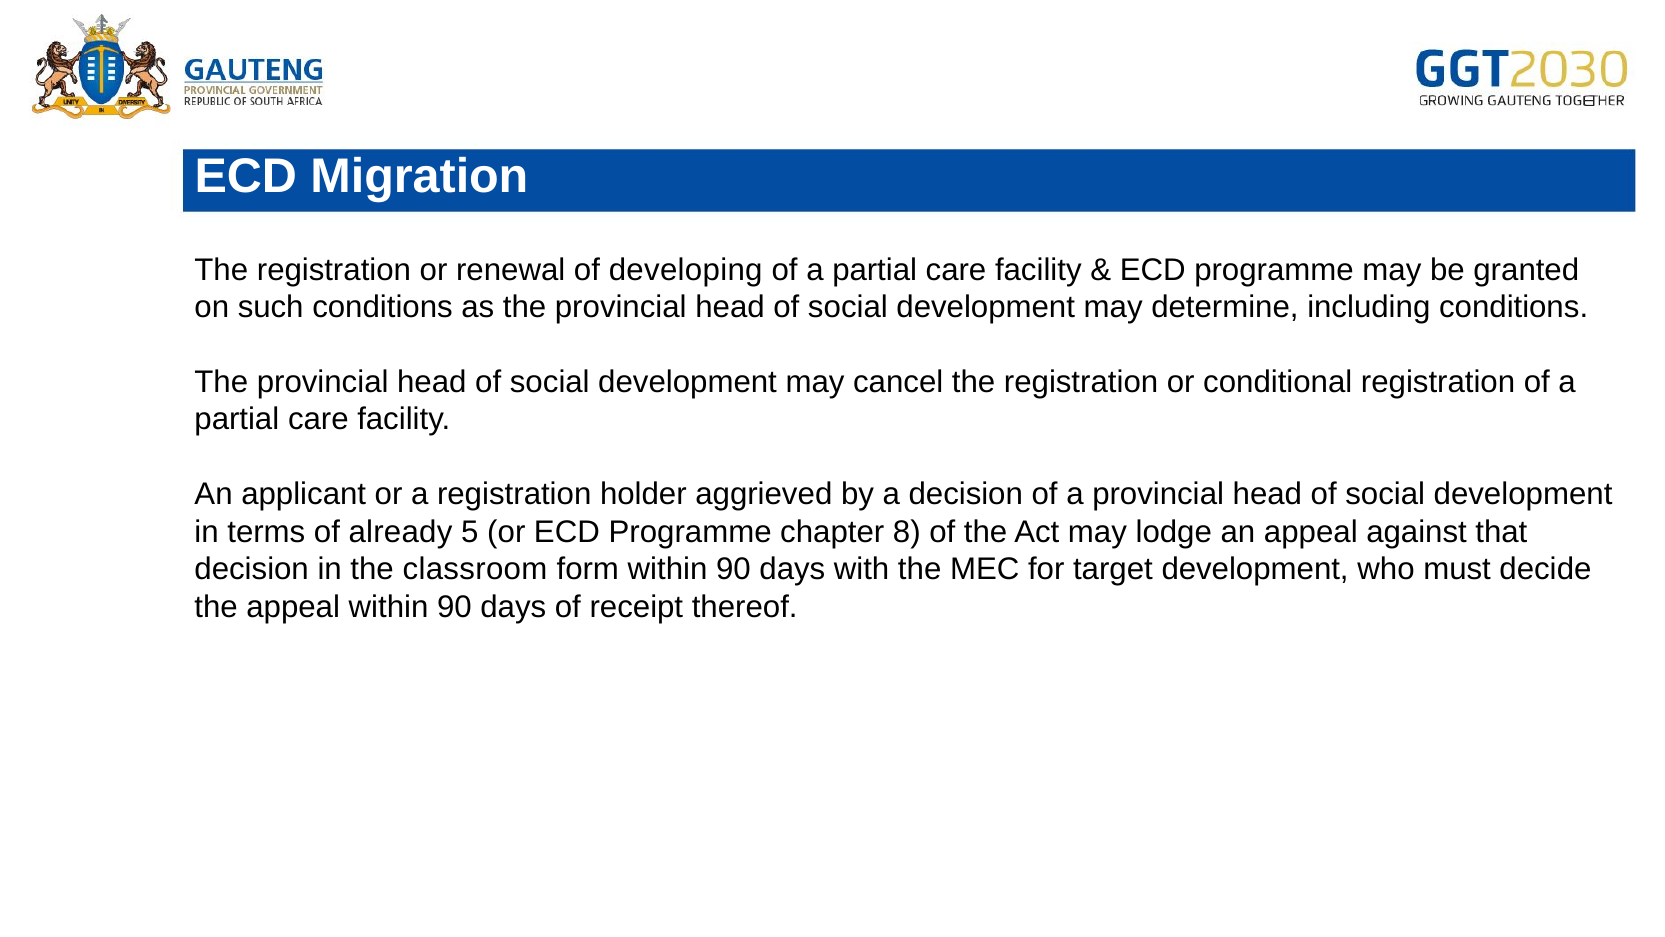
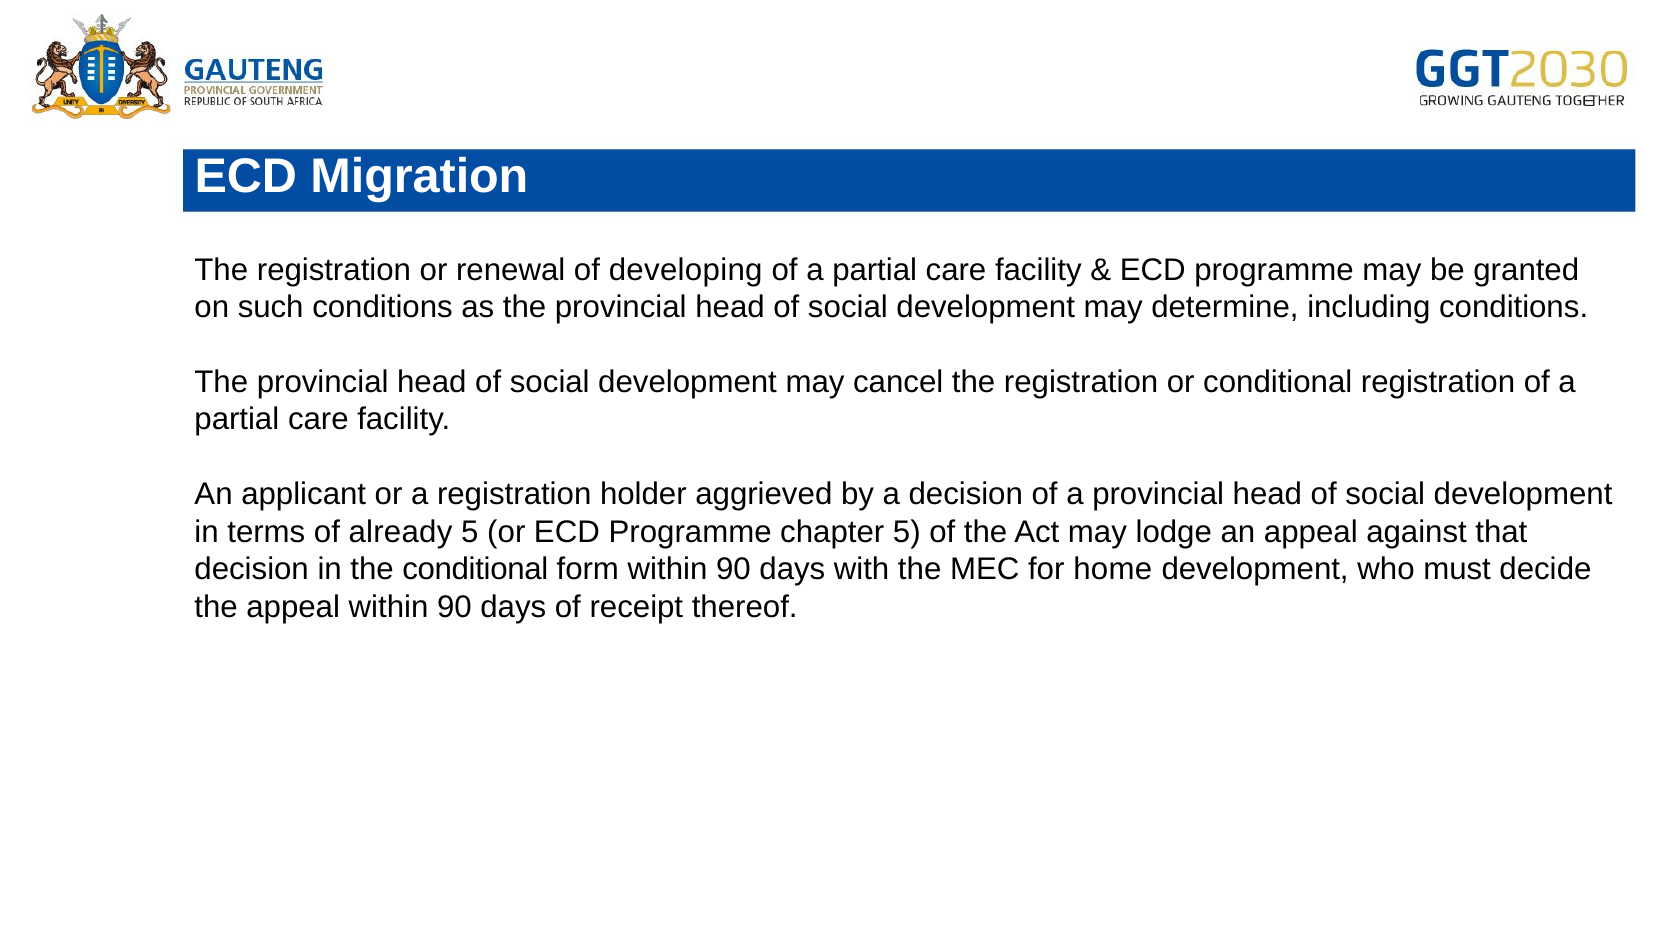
chapter 8: 8 -> 5
the classroom: classroom -> conditional
target: target -> home
